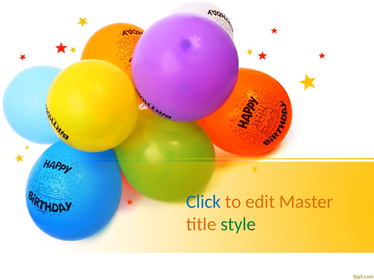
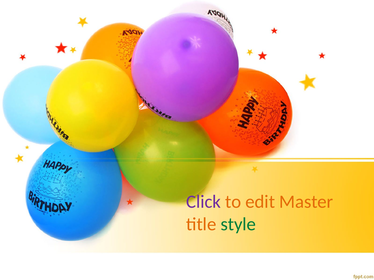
Click colour: blue -> purple
